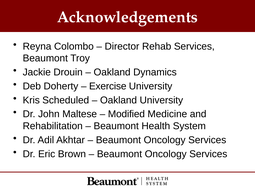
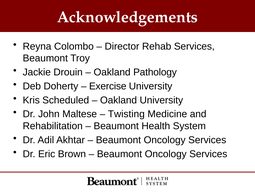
Dynamics: Dynamics -> Pathology
Modified: Modified -> Twisting
